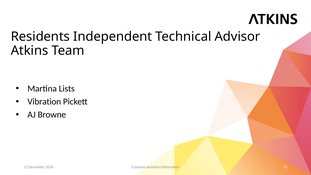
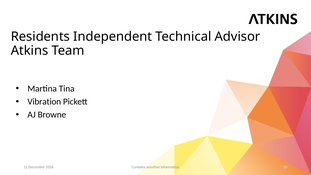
Lists: Lists -> Tina
